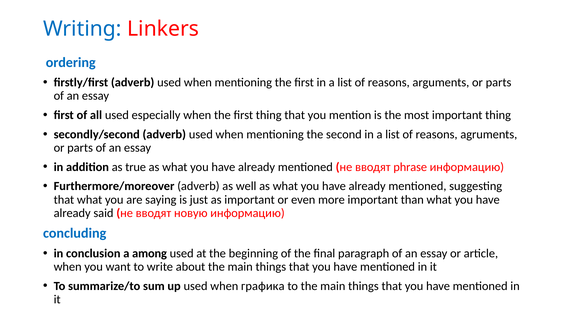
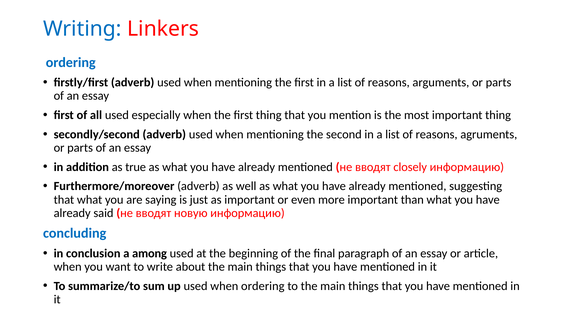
phrase: phrase -> closely
when графика: графика -> ordering
